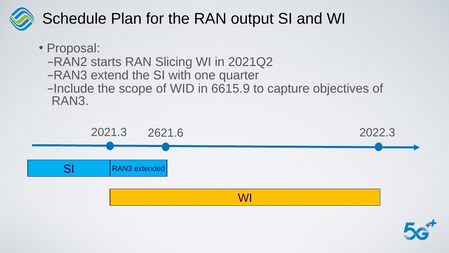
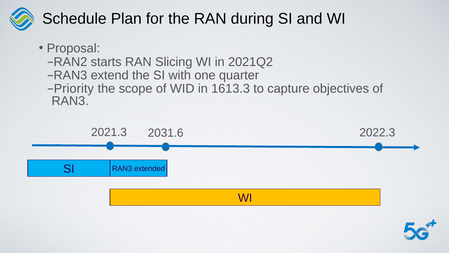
output: output -> during
Include: Include -> Priority
6615.9: 6615.9 -> 1613.3
2621.6: 2621.6 -> 2031.6
